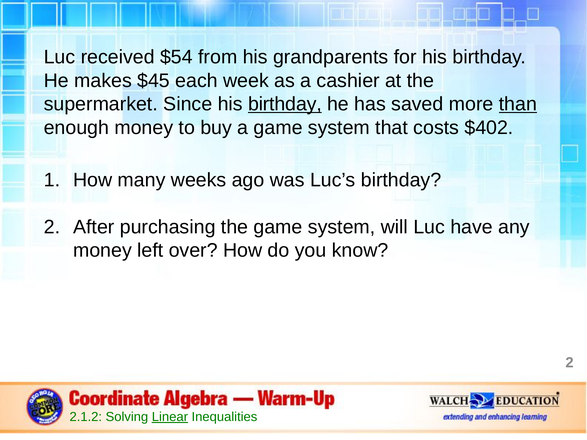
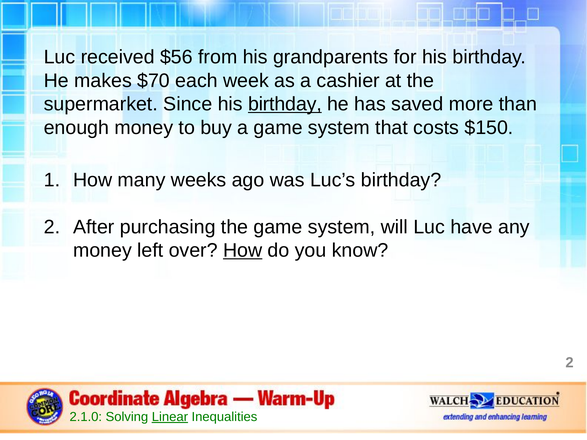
$54: $54 -> $56
$45: $45 -> $70
than underline: present -> none
$402: $402 -> $150
How at (243, 251) underline: none -> present
2.1.2: 2.1.2 -> 2.1.0
